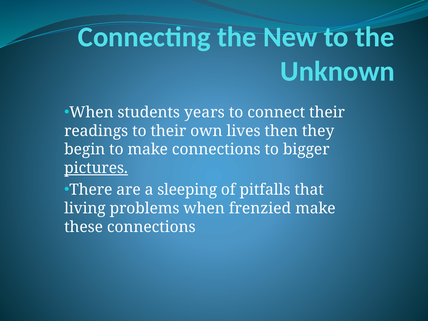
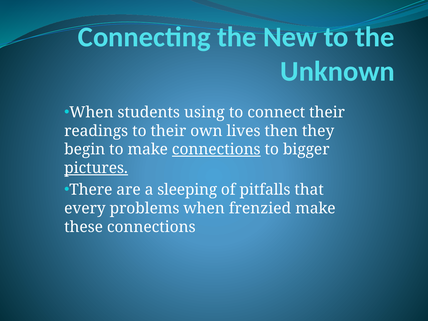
years: years -> using
connections at (216, 150) underline: none -> present
living: living -> every
